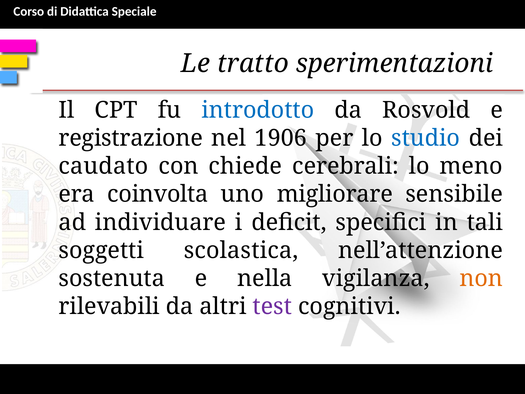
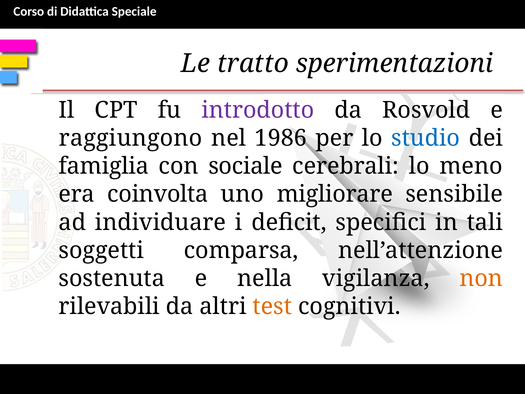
introdotto colour: blue -> purple
registrazione: registrazione -> raggiungono
1906: 1906 -> 1986
caudato: caudato -> famiglia
chiede: chiede -> sociale
scolastica: scolastica -> comparsa
test colour: purple -> orange
